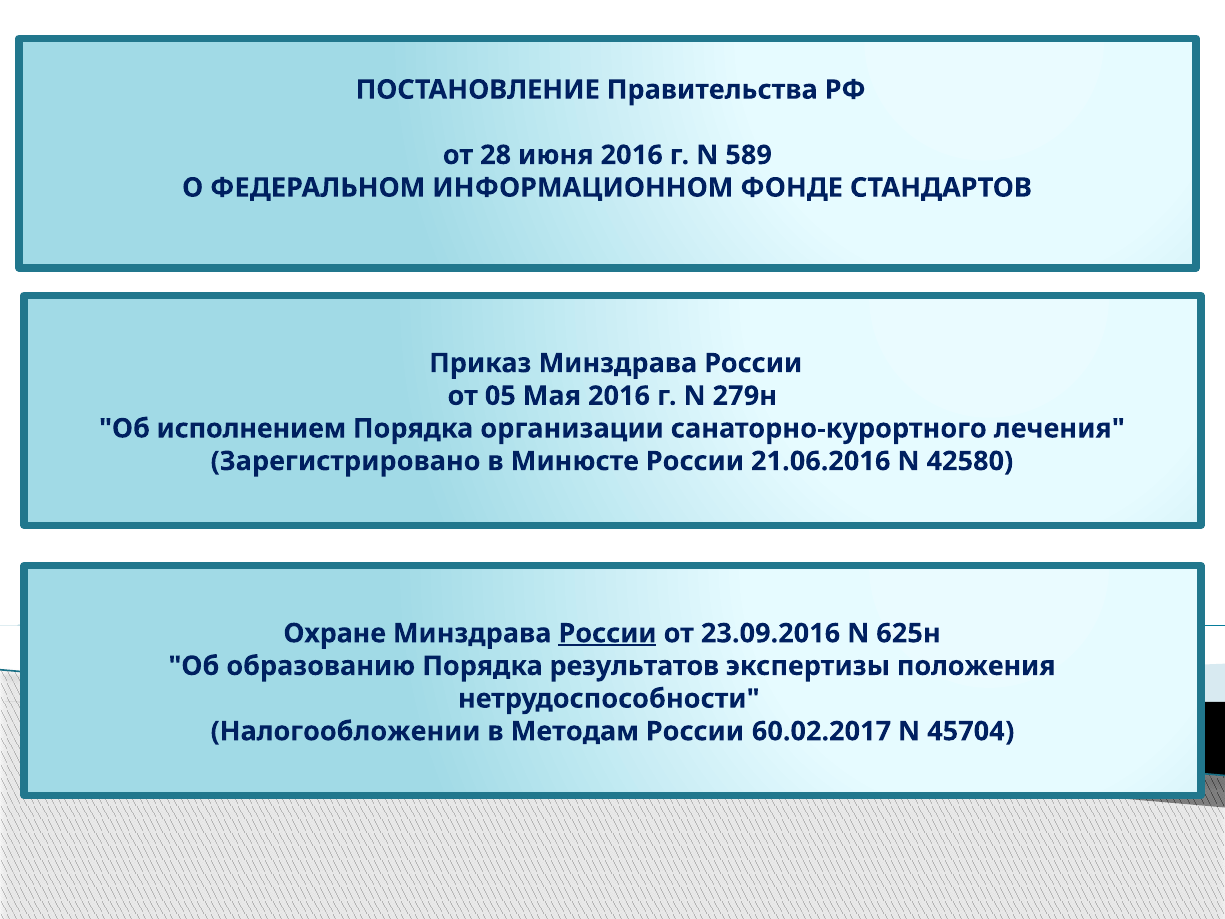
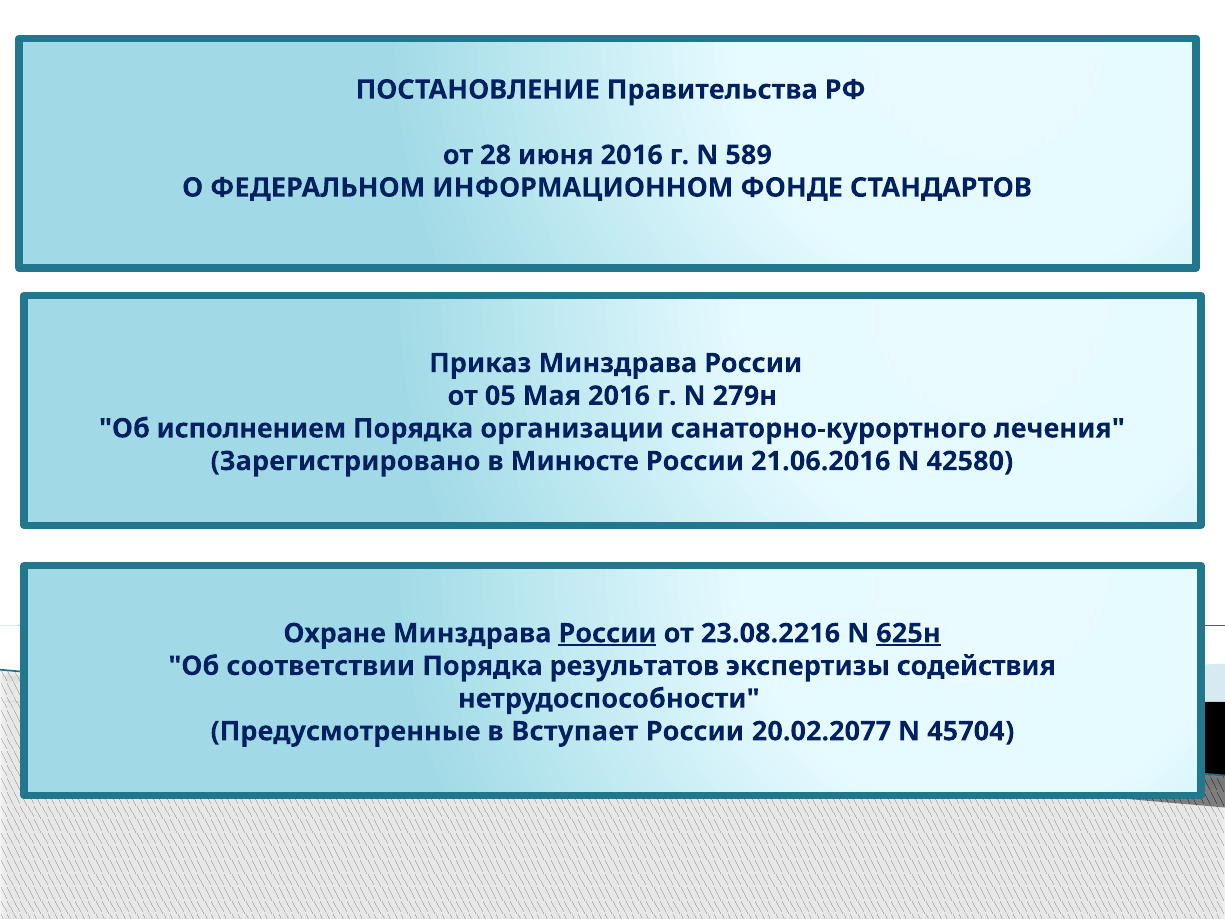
23.09.2016: 23.09.2016 -> 23.08.2216
625н underline: none -> present
образованию: образованию -> соответствии
положения: положения -> содействия
Налогообложении: Налогообложении -> Предусмотренные
Методам: Методам -> Вступает
60.02.2017: 60.02.2017 -> 20.02.2077
